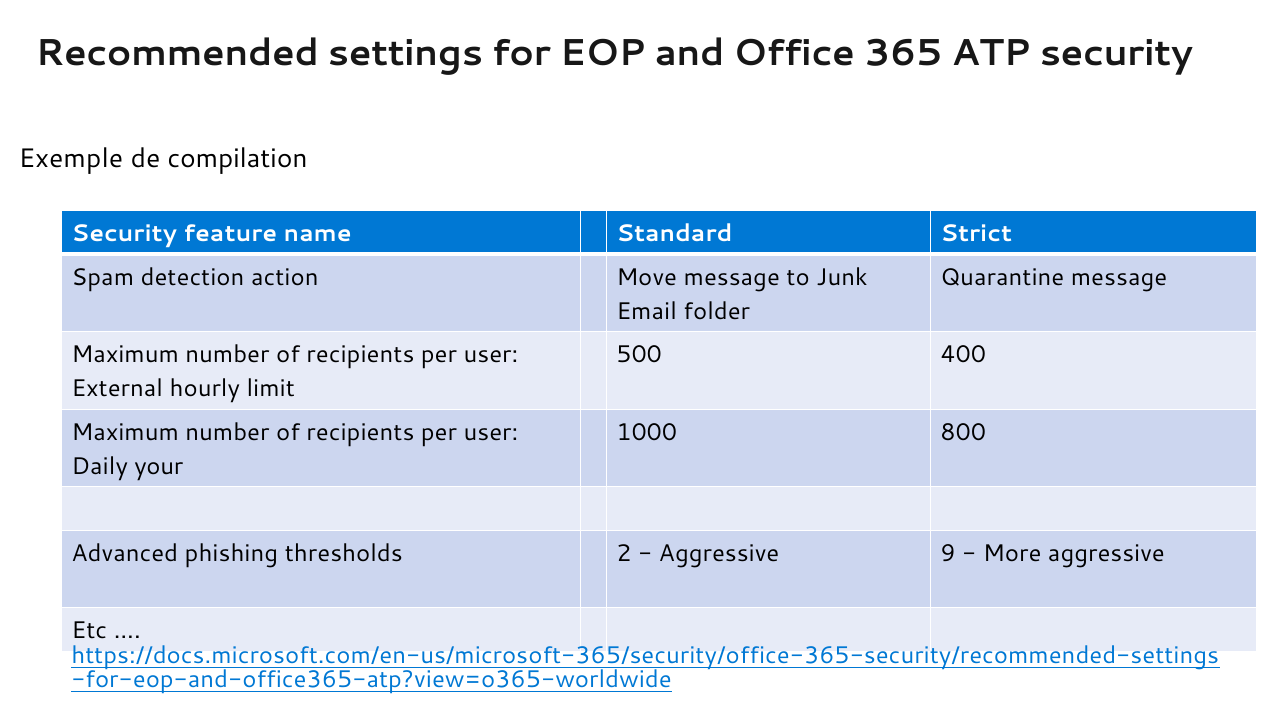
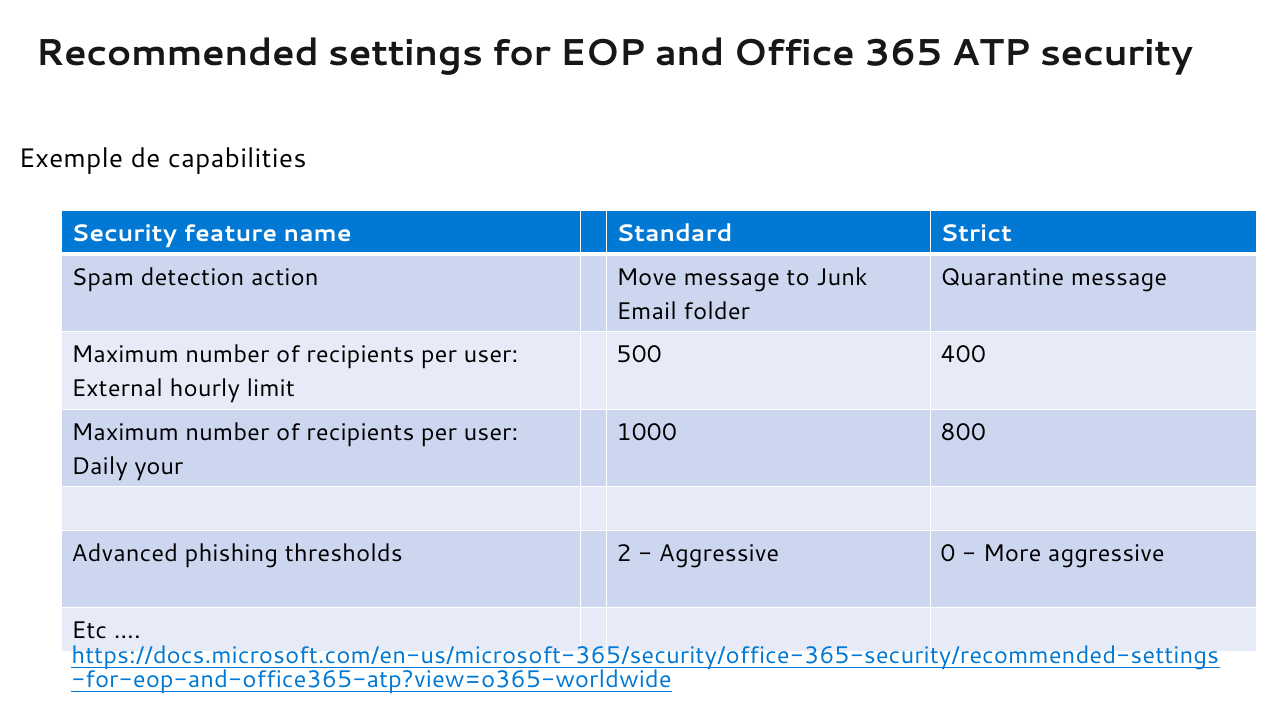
compilation: compilation -> capabilities
9: 9 -> 0
